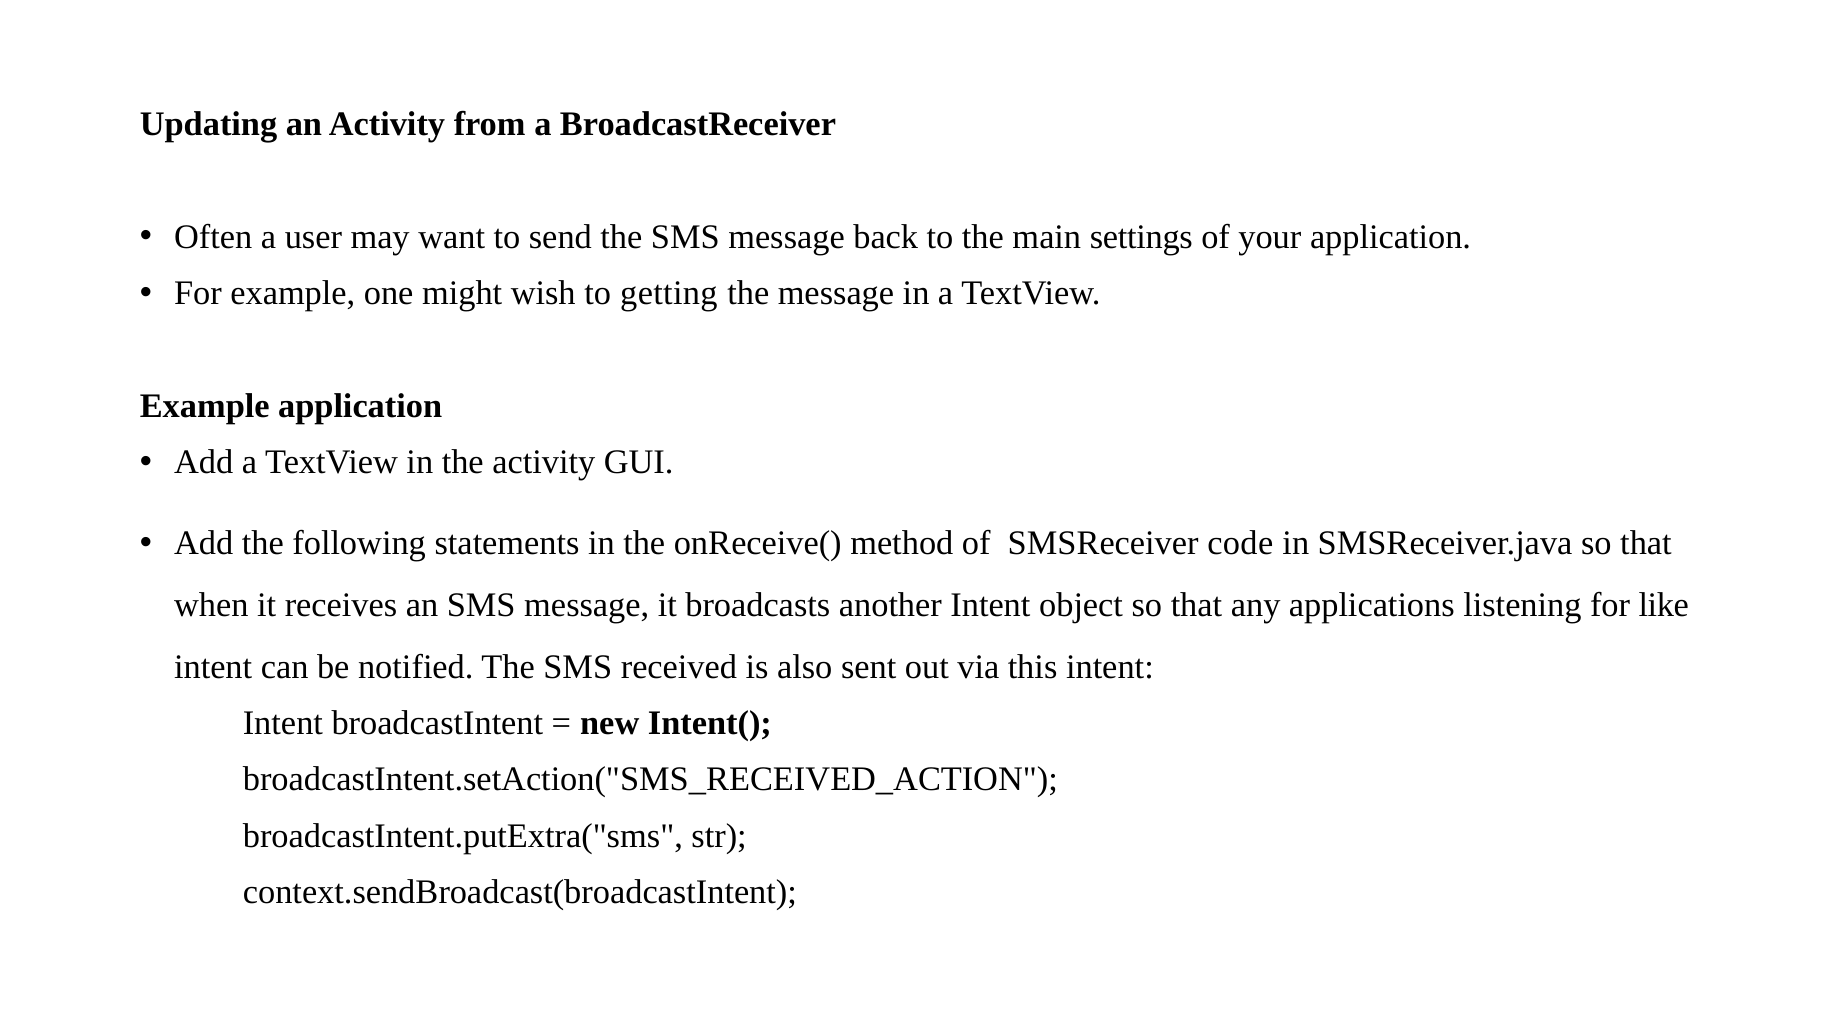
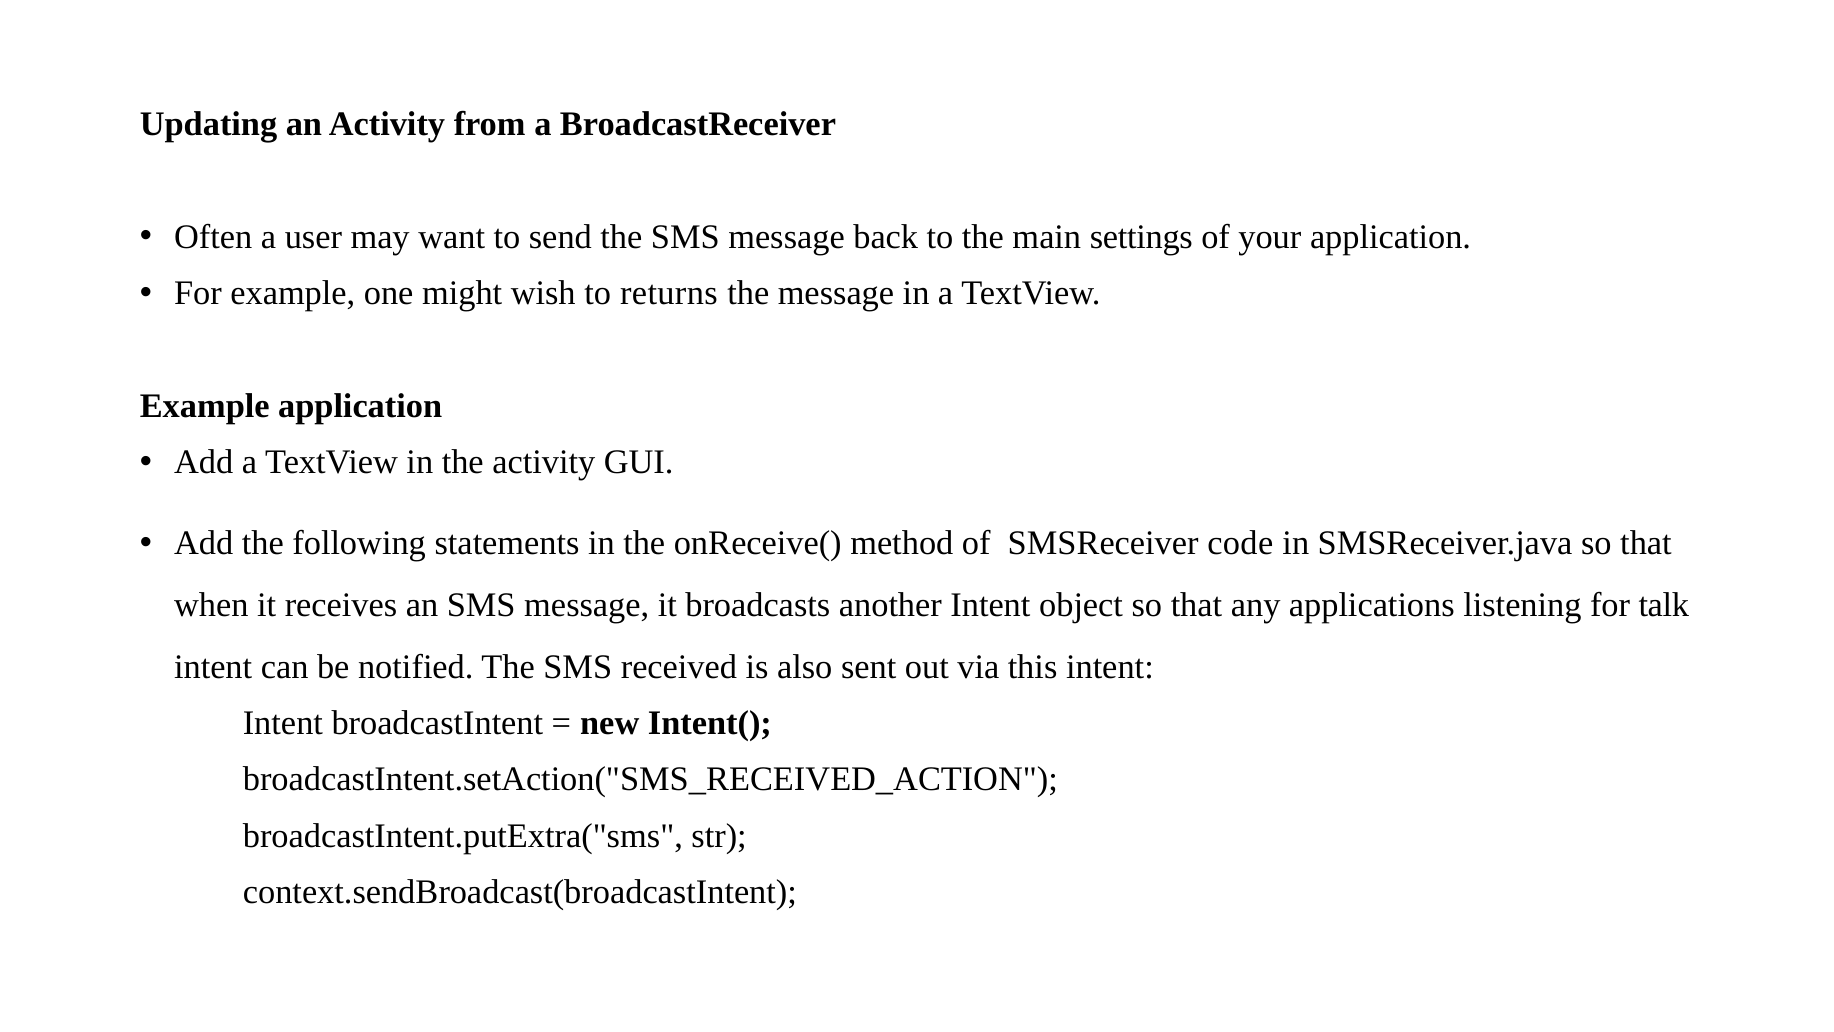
getting: getting -> returns
like: like -> talk
